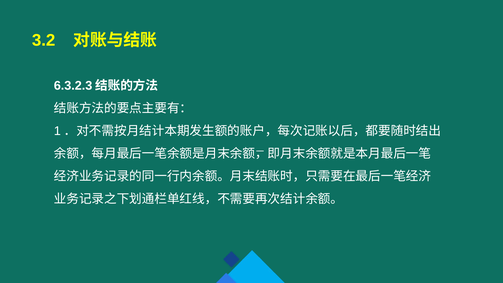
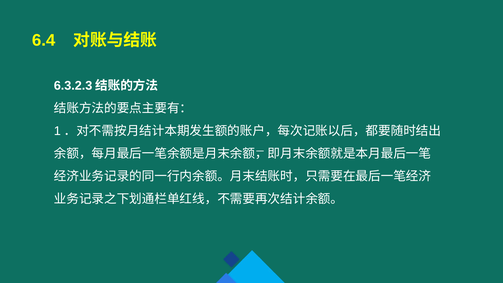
3.2: 3.2 -> 6.4
